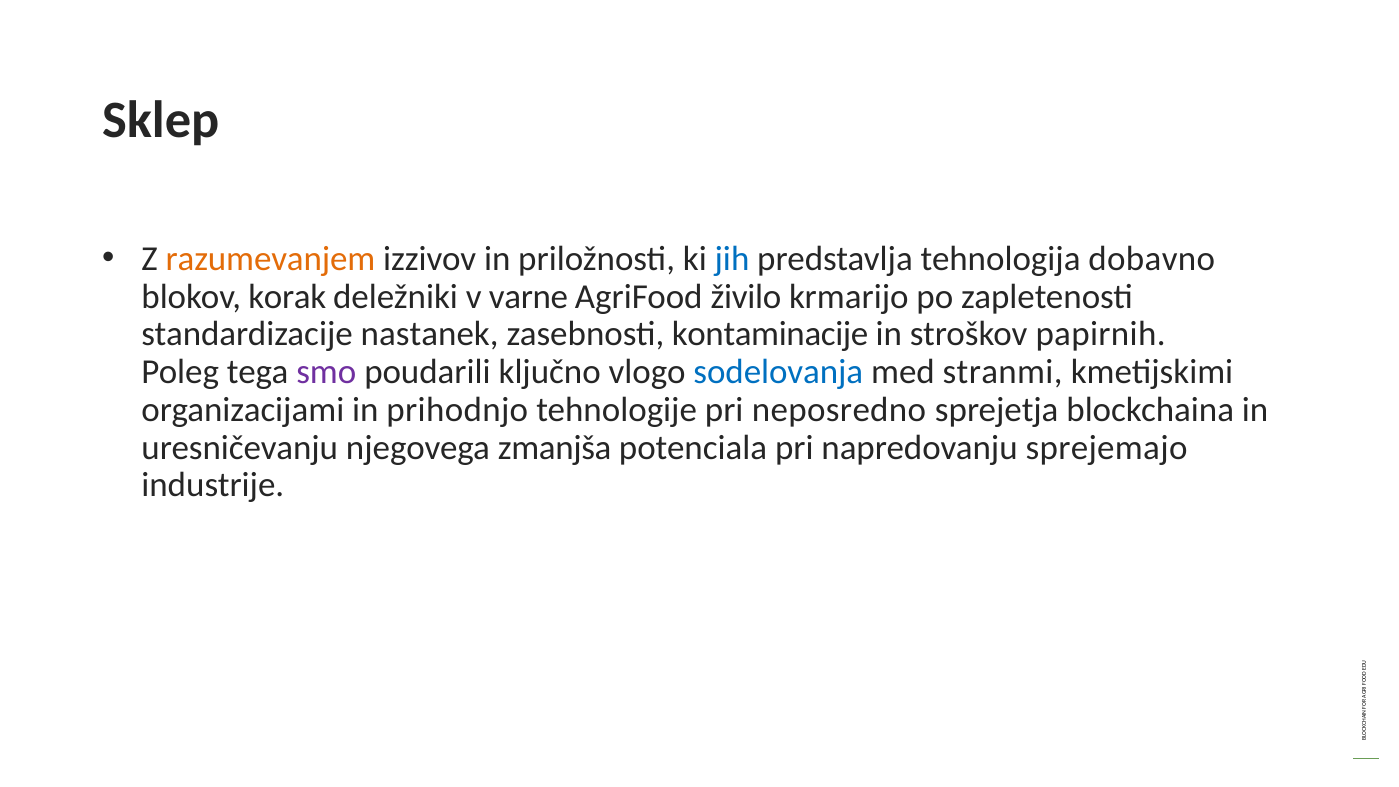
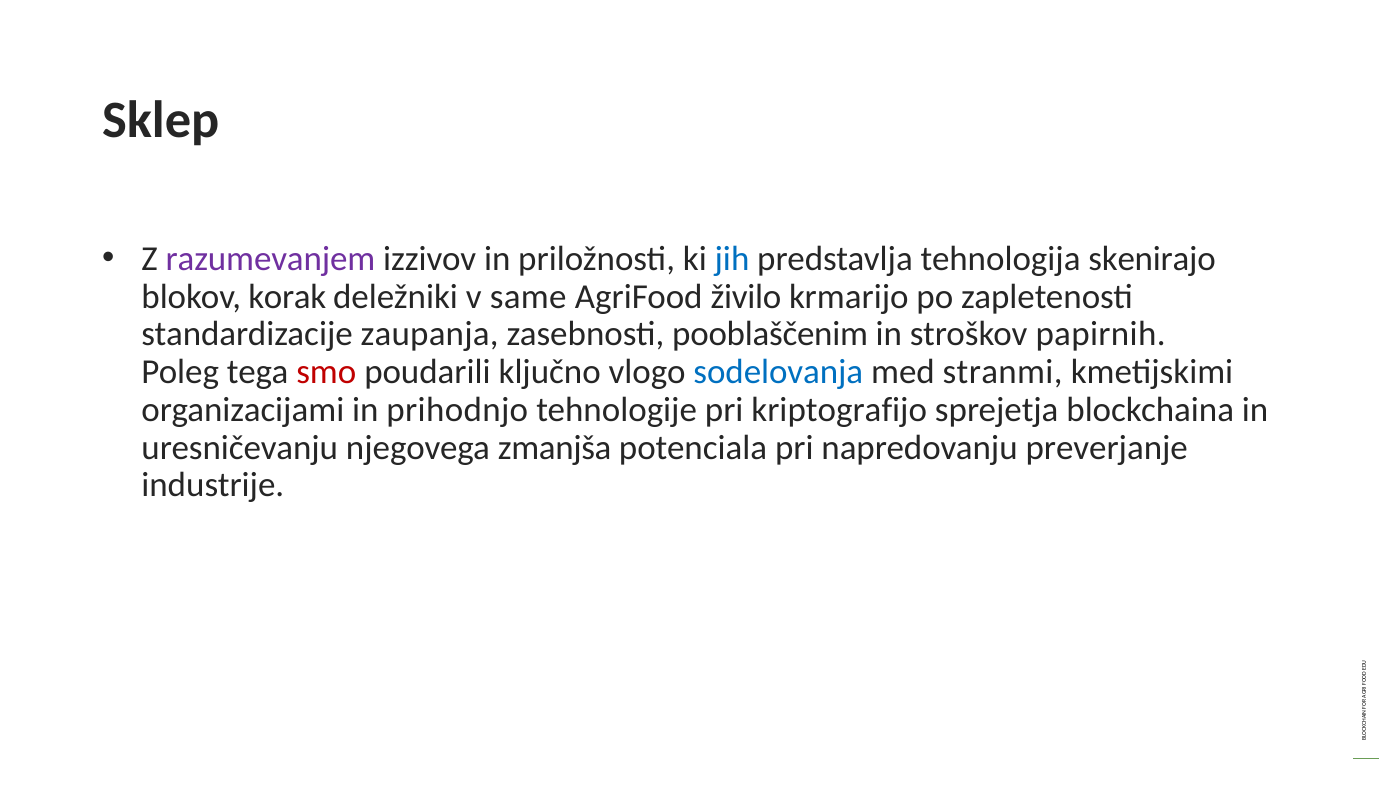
razumevanjem colour: orange -> purple
dobavno: dobavno -> skenirajo
varne: varne -> same
nastanek: nastanek -> zaupanja
kontaminacije: kontaminacije -> pooblaščenim
smo colour: purple -> red
neposredno: neposredno -> kriptografijo
sprejemajo: sprejemajo -> preverjanje
